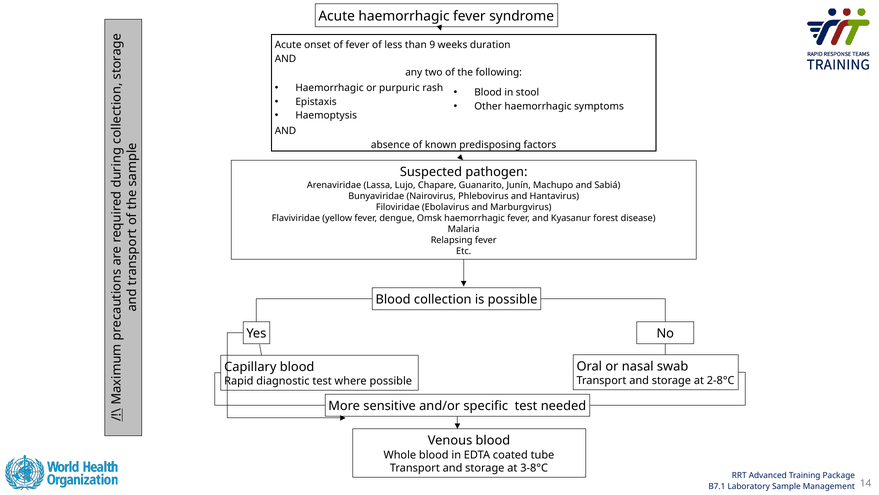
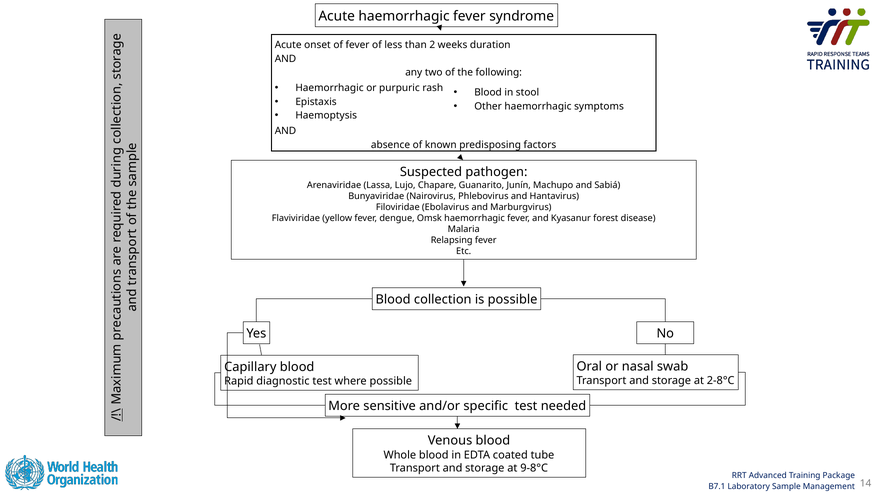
9: 9 -> 2
3-8°C: 3-8°C -> 9-8°C
